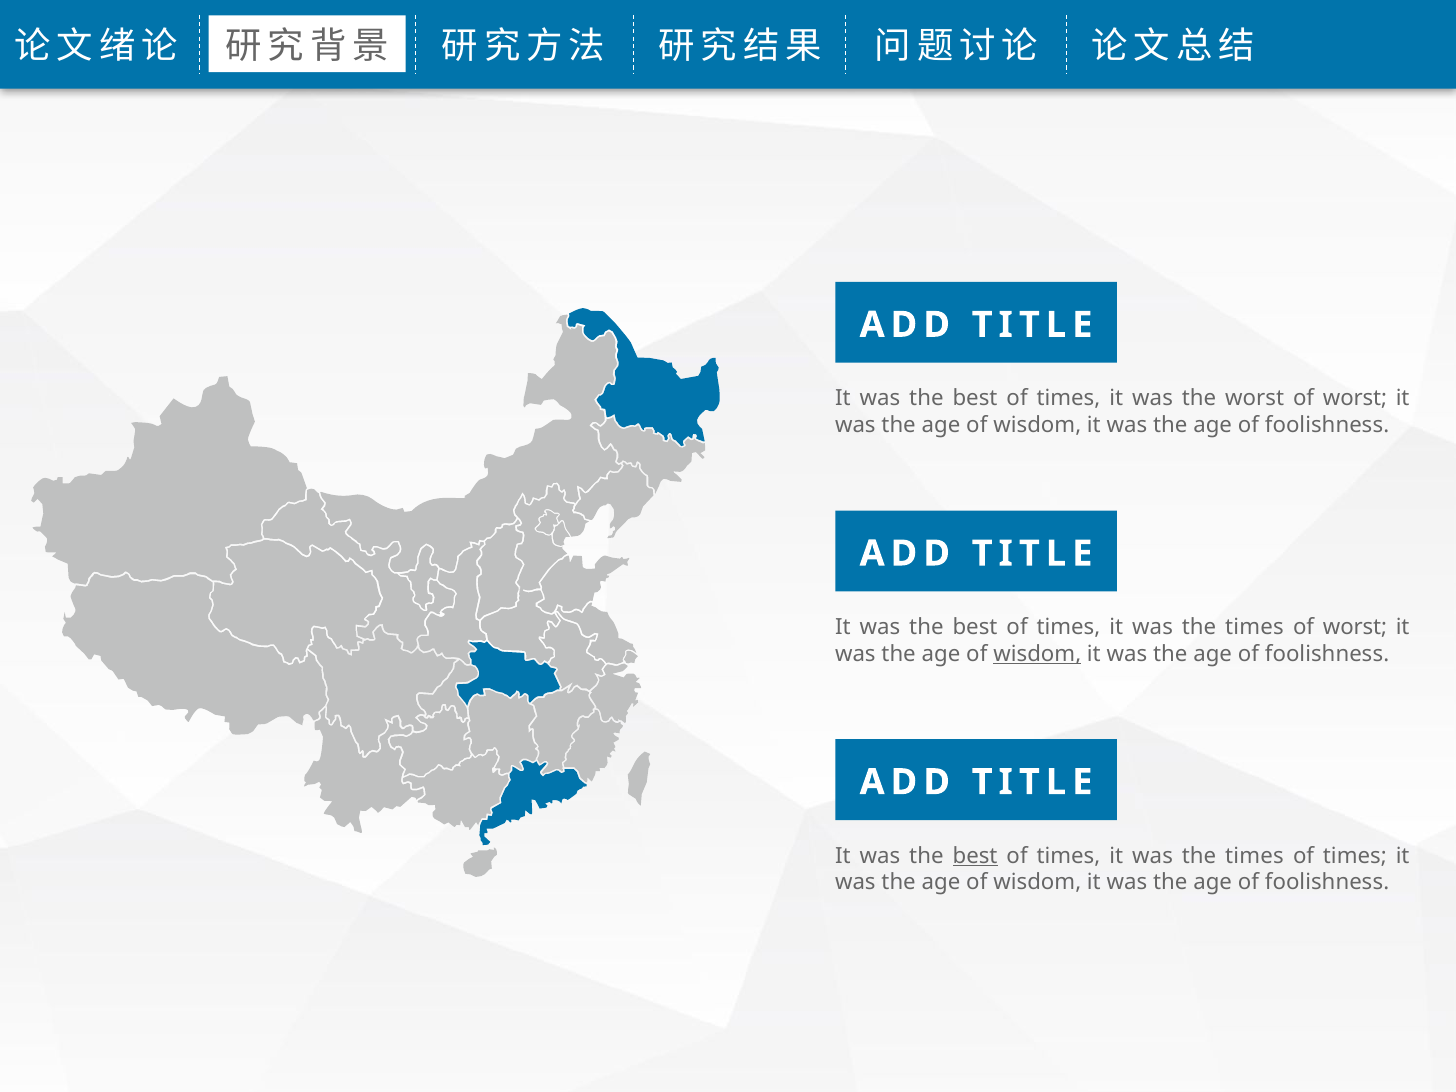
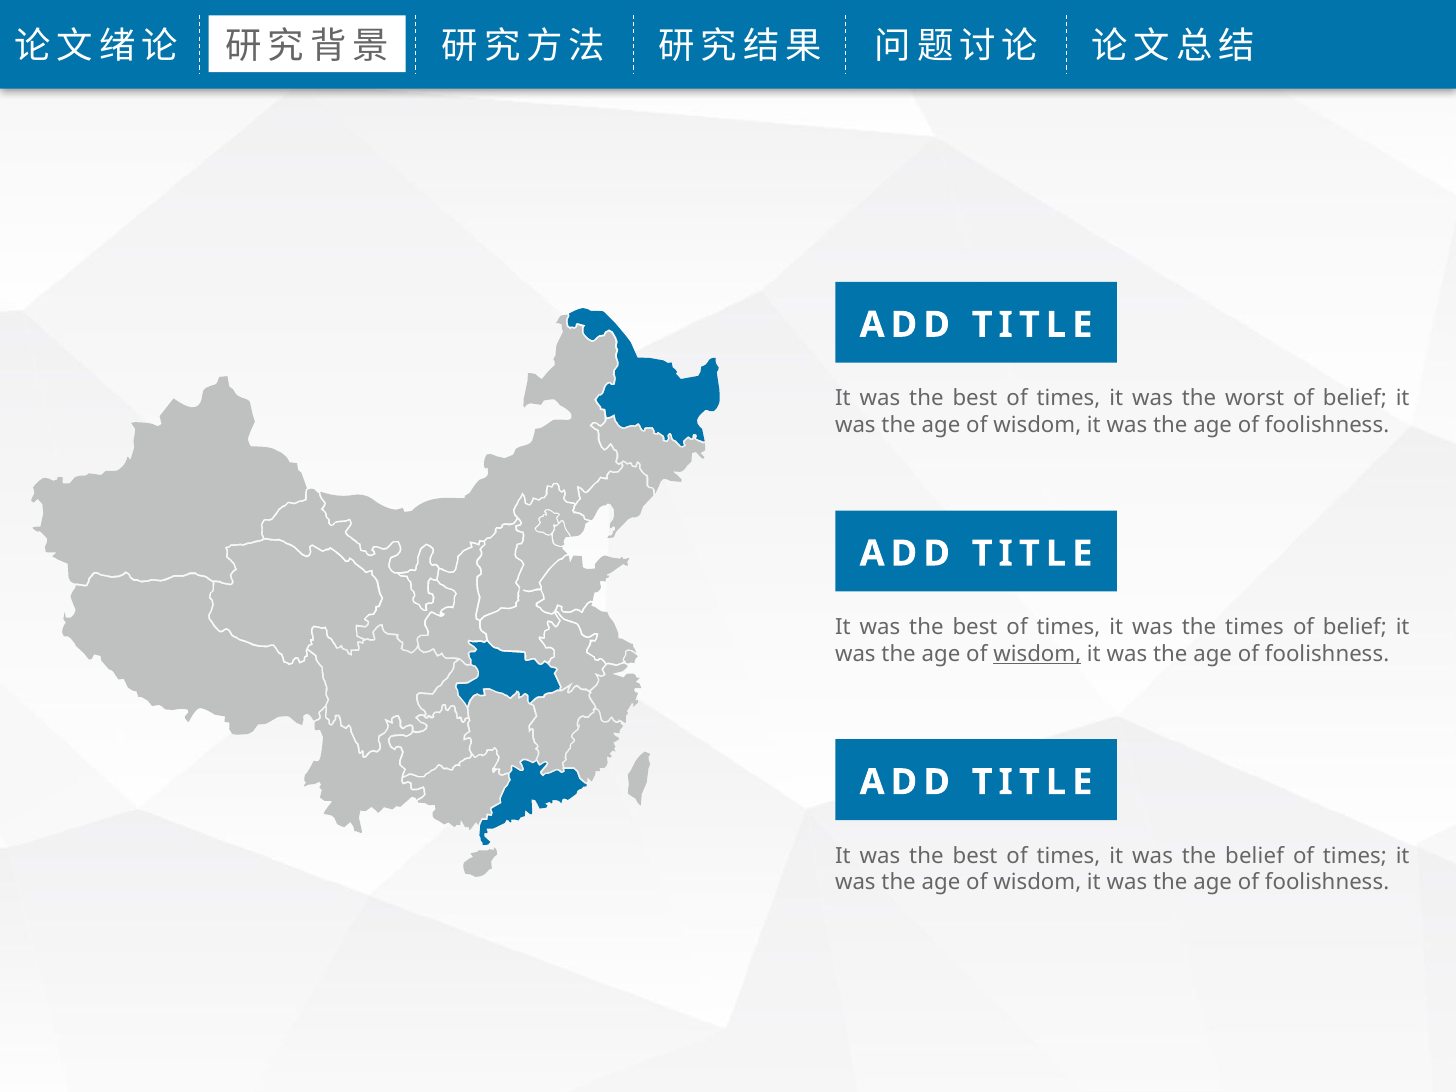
worst of worst: worst -> belief
worst at (1355, 627): worst -> belief
best at (975, 856) underline: present -> none
times at (1255, 856): times -> belief
